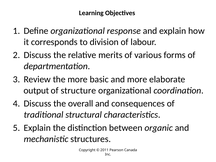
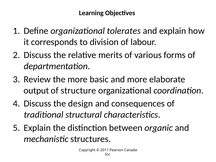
response: response -> tolerates
overall: overall -> design
